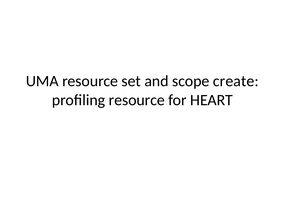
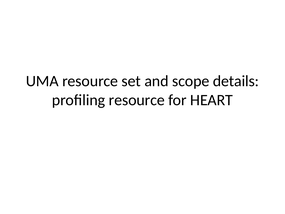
create: create -> details
